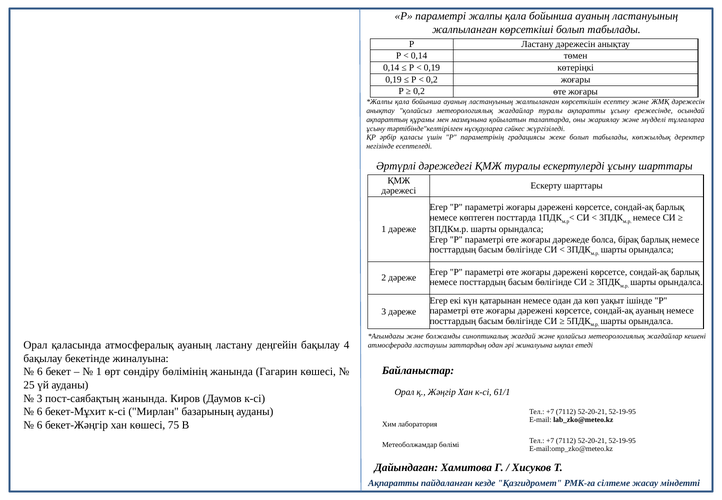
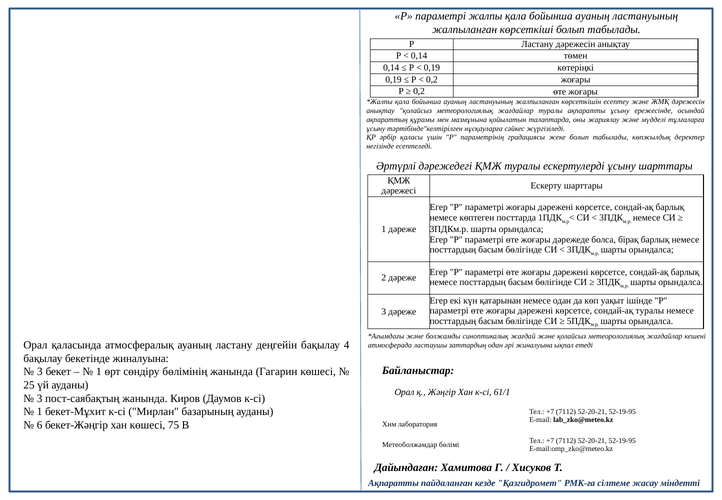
сондай-ақ ауаның: ауаның -> туралы
6 at (40, 372): 6 -> 3
6 at (40, 412): 6 -> 1
